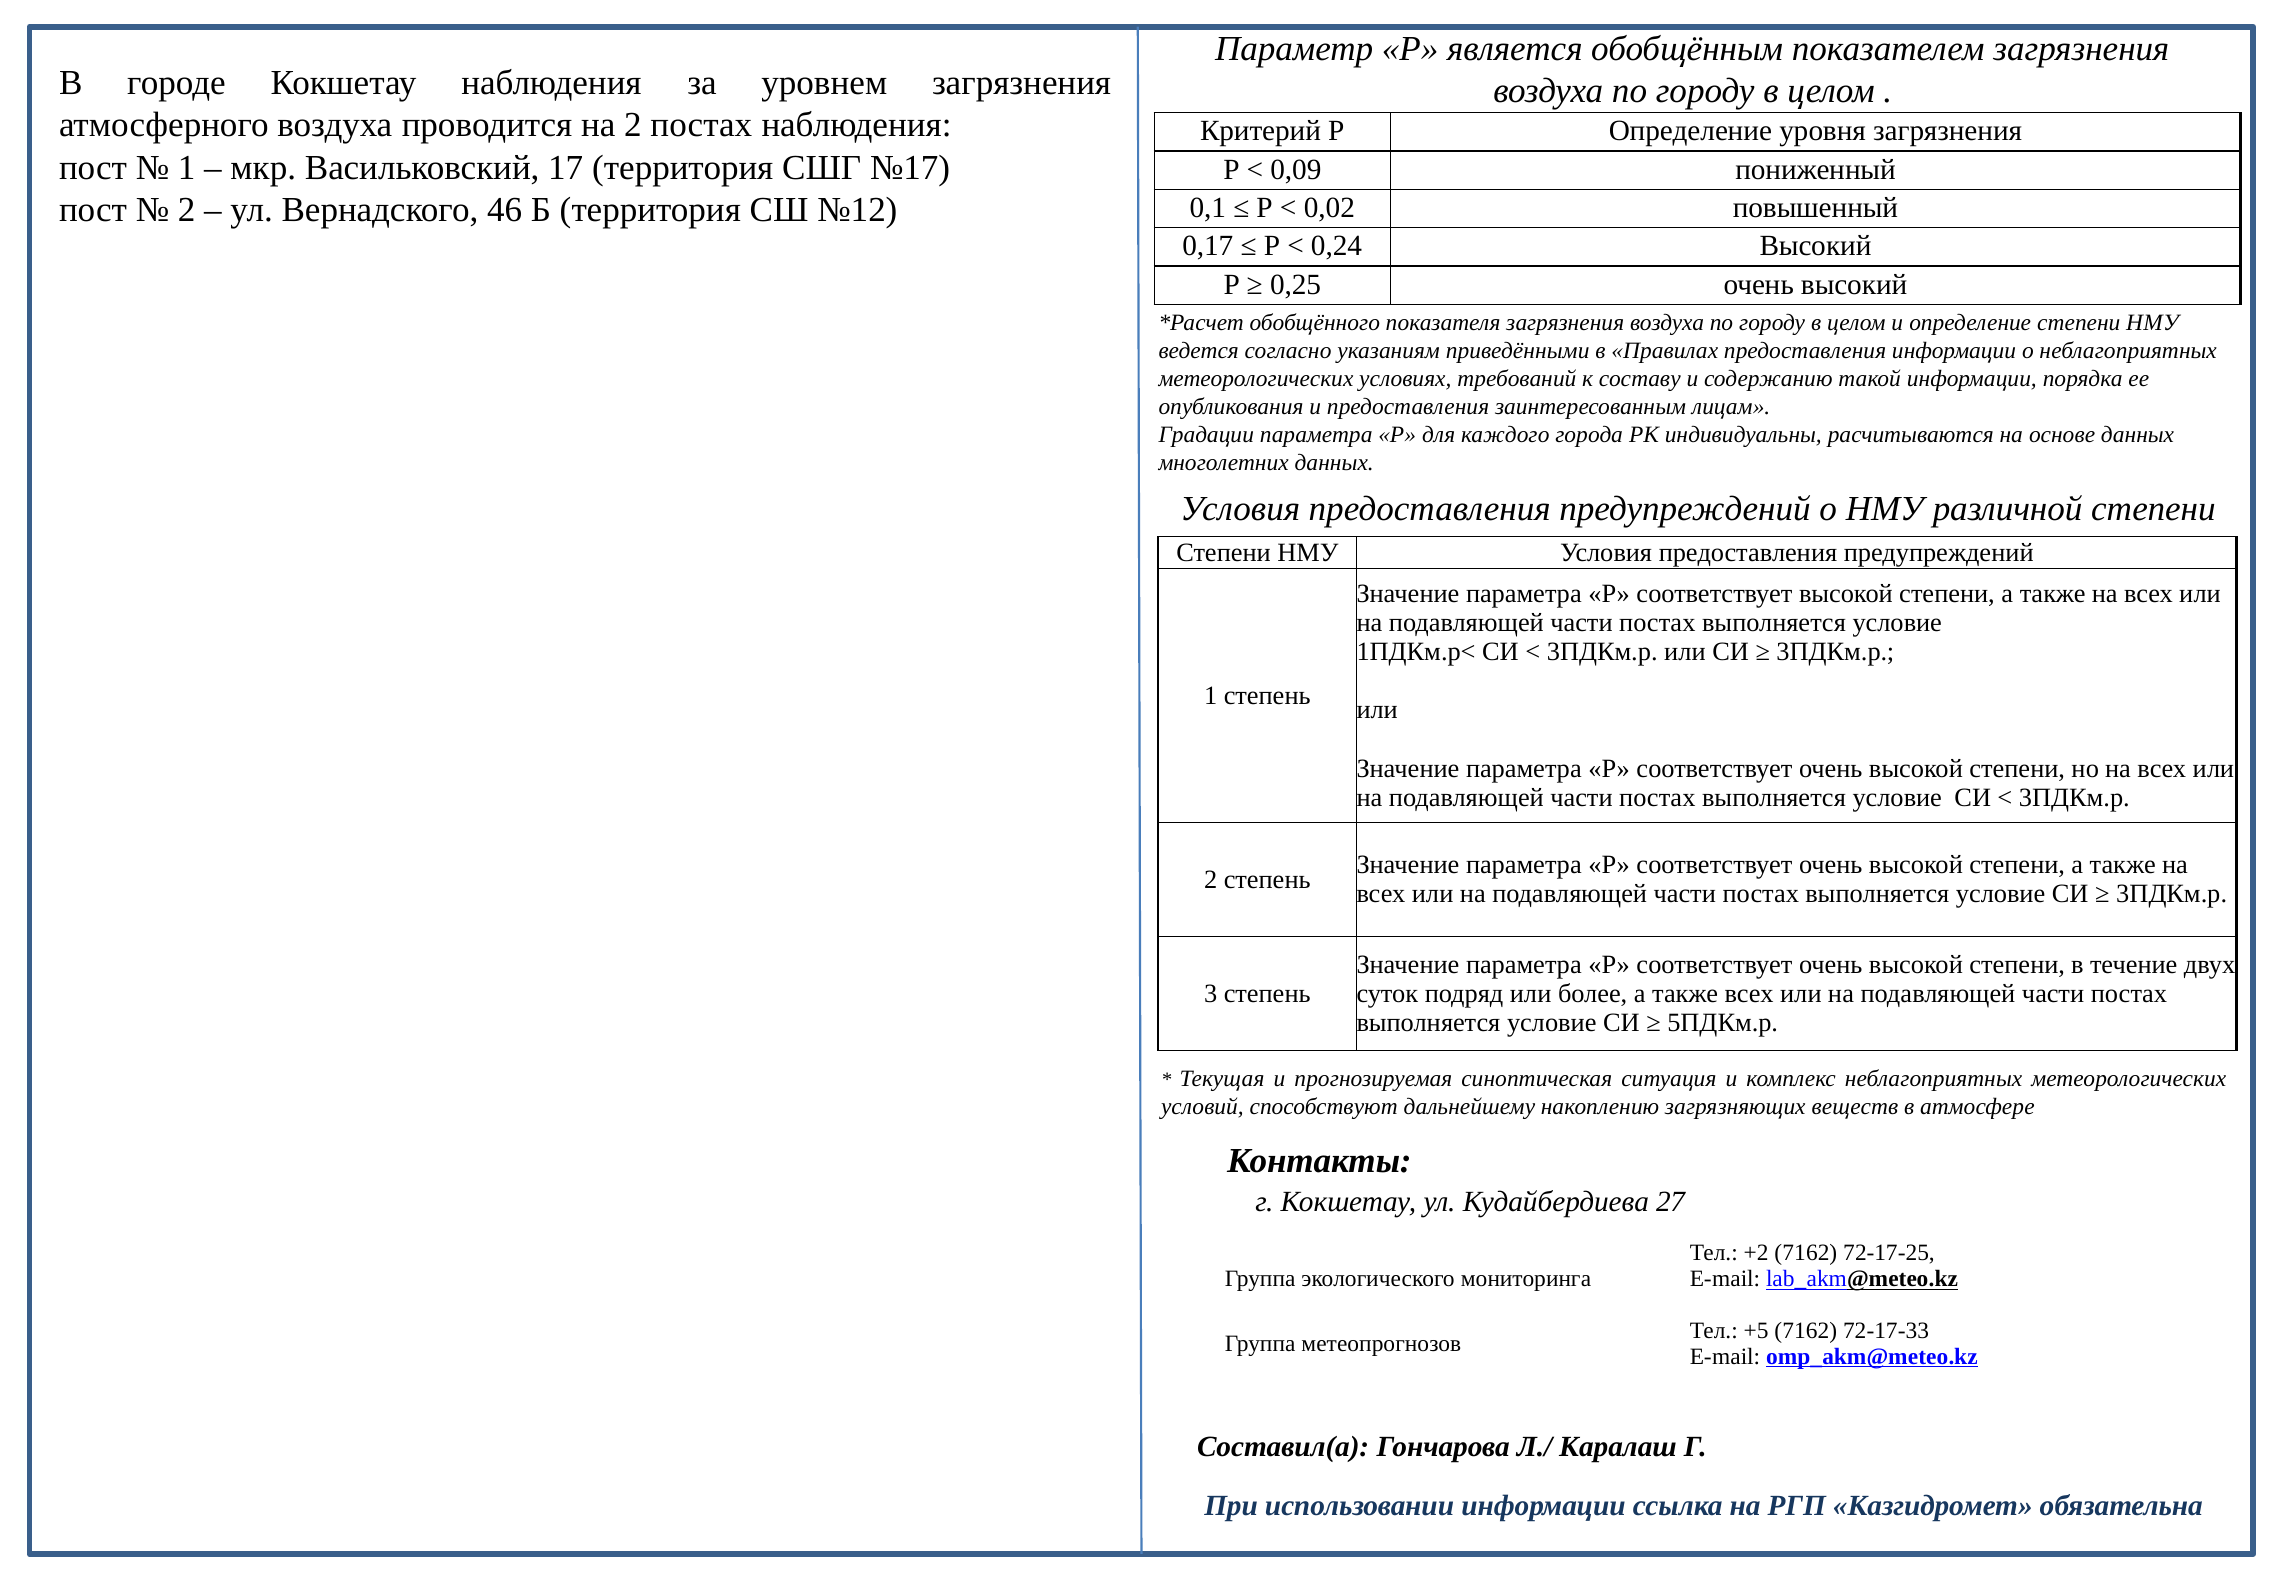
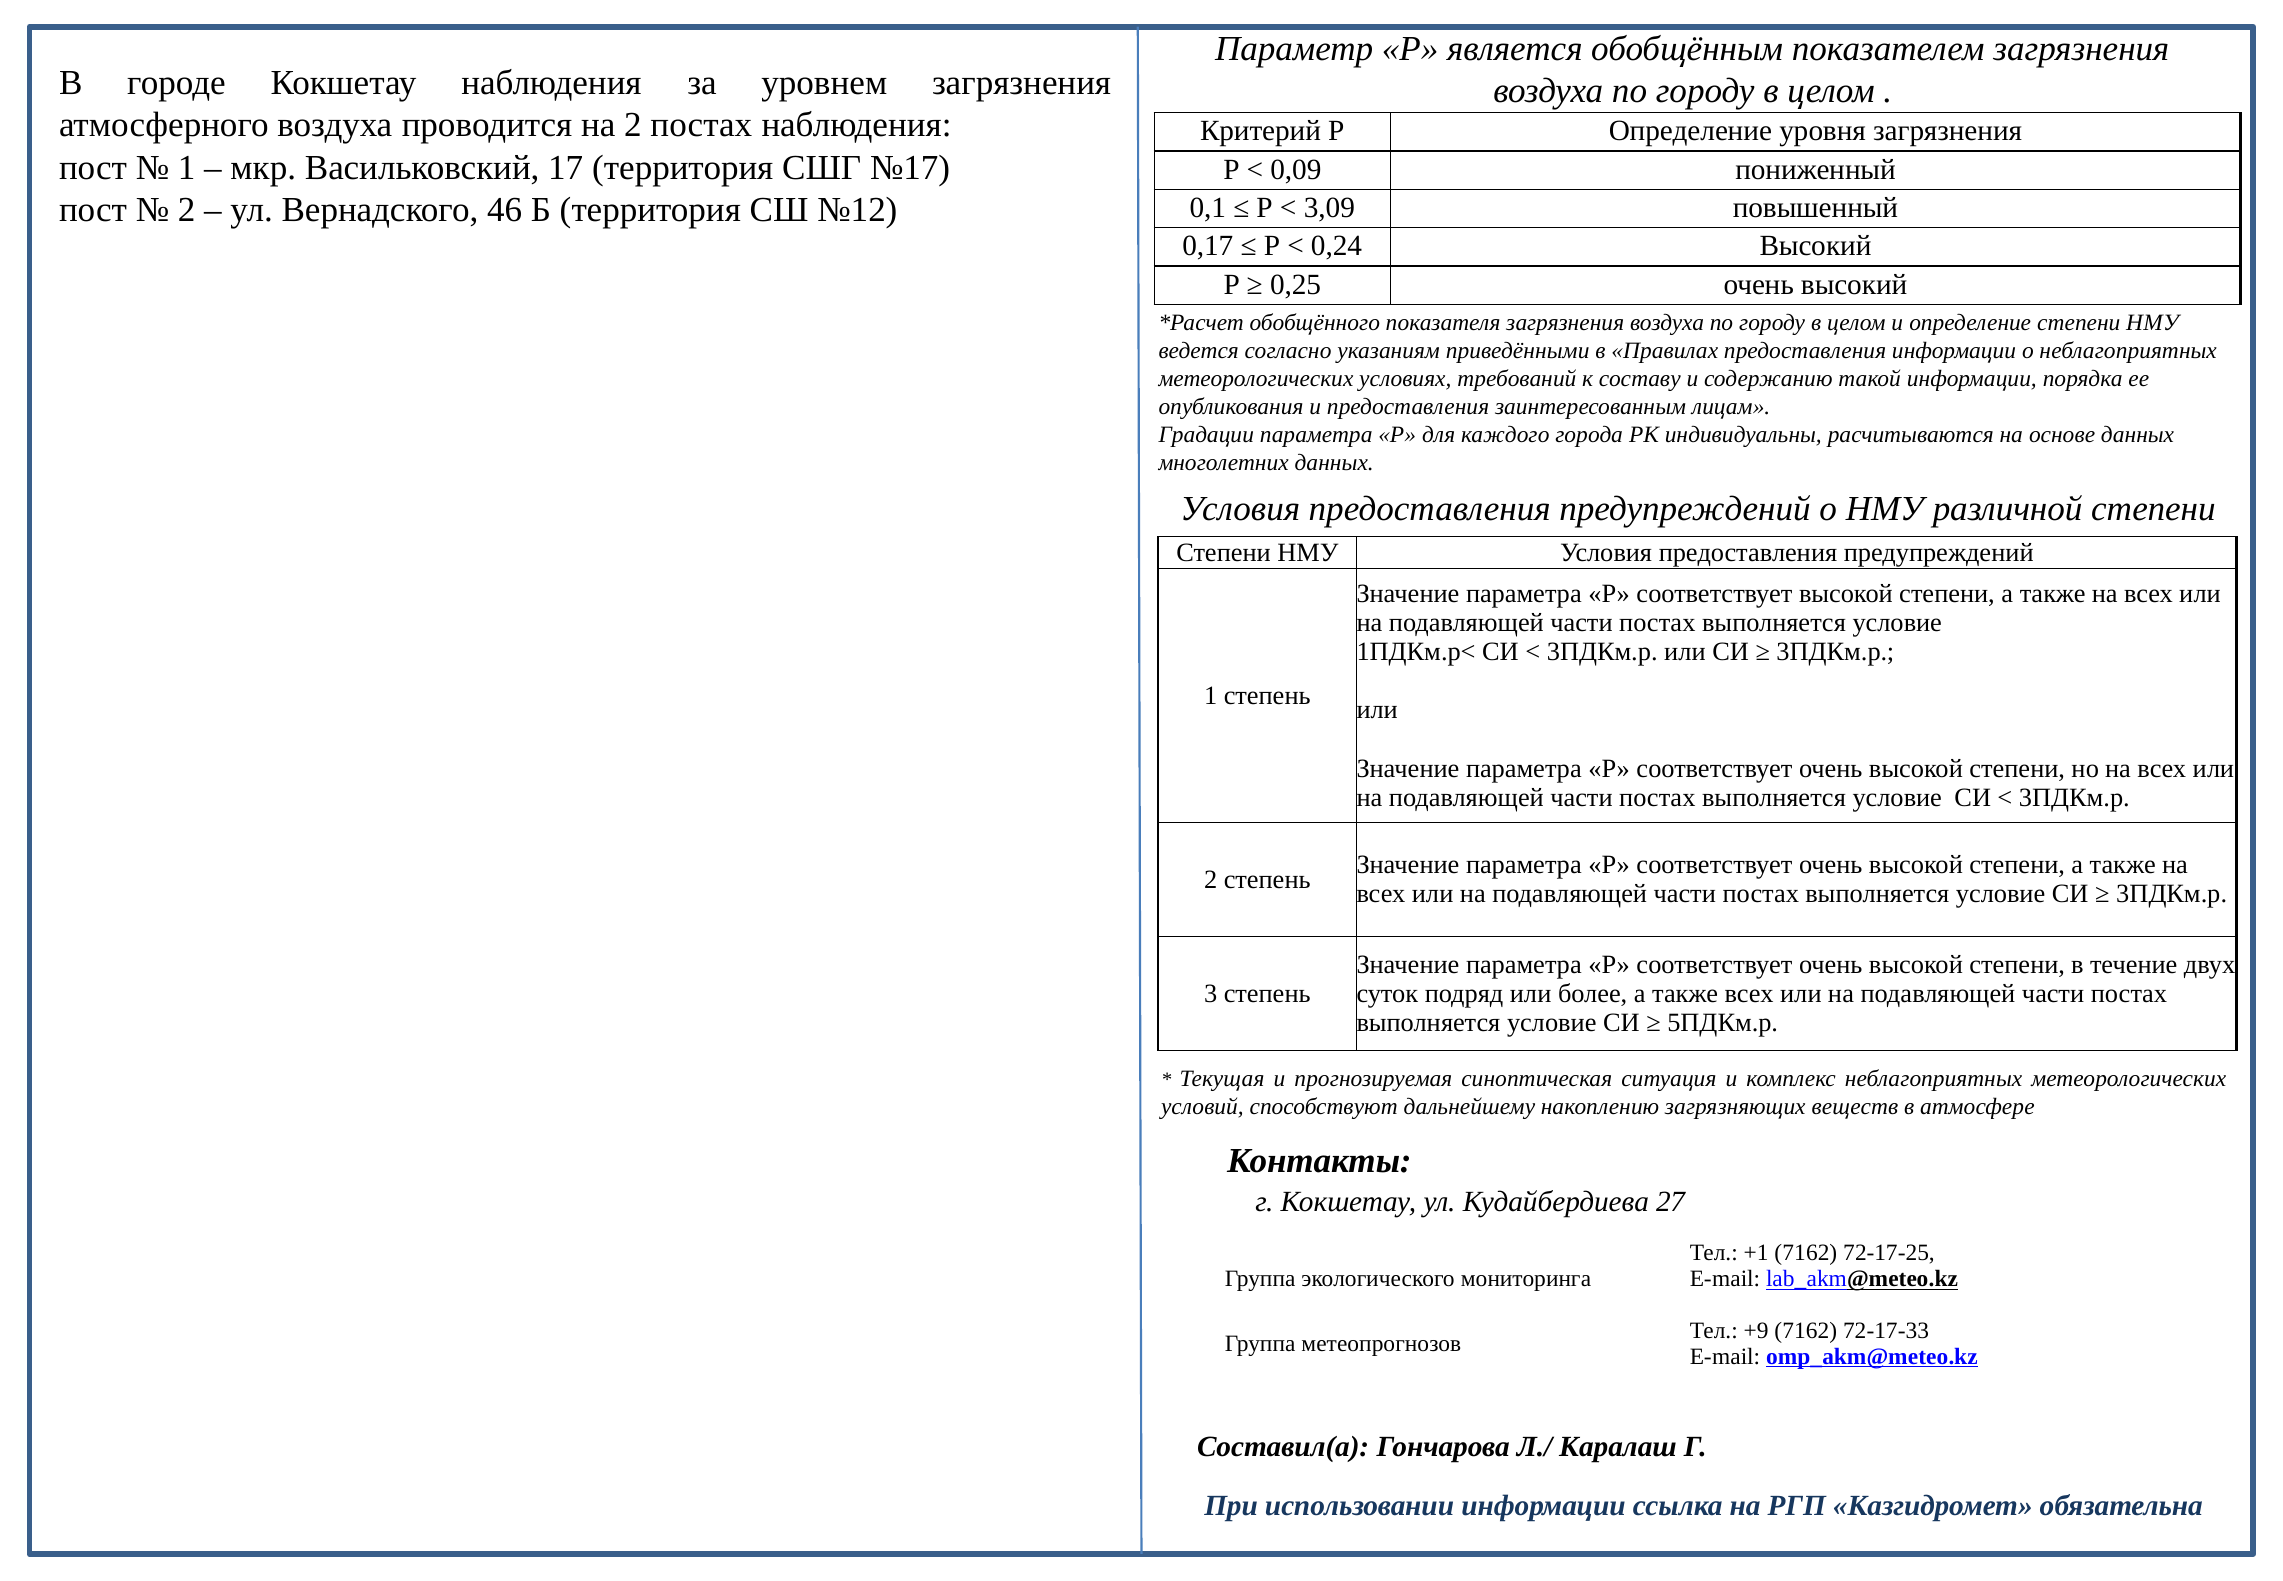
0,02: 0,02 -> 3,09
+2: +2 -> +1
+5: +5 -> +9
